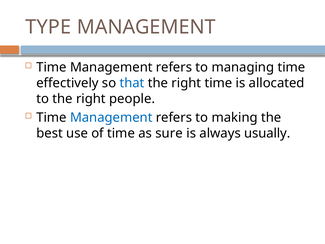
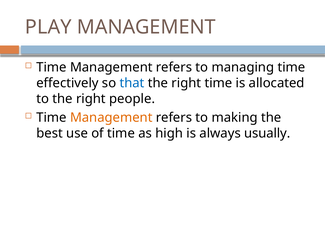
TYPE: TYPE -> PLAY
Management at (111, 118) colour: blue -> orange
sure: sure -> high
